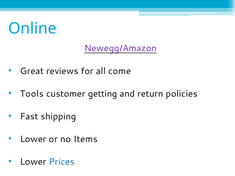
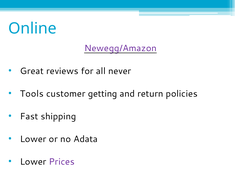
come: come -> never
Items: Items -> Adata
Prices colour: blue -> purple
